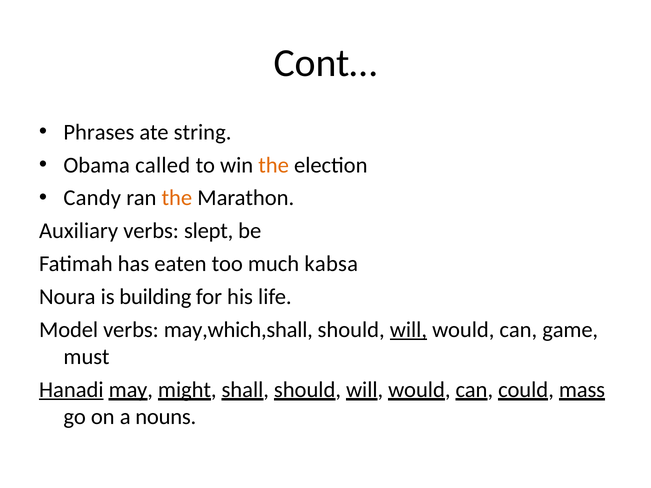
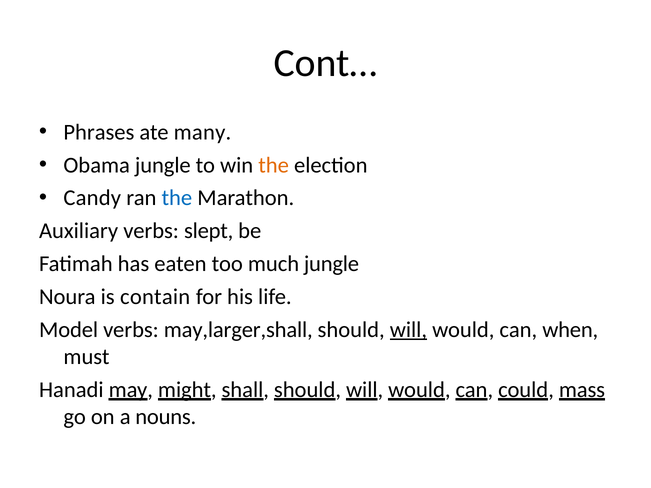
string: string -> many
Obama called: called -> jungle
the at (177, 198) colour: orange -> blue
much kabsa: kabsa -> jungle
building: building -> contain
may,which,shall: may,which,shall -> may,larger,shall
game: game -> when
Hanadi underline: present -> none
